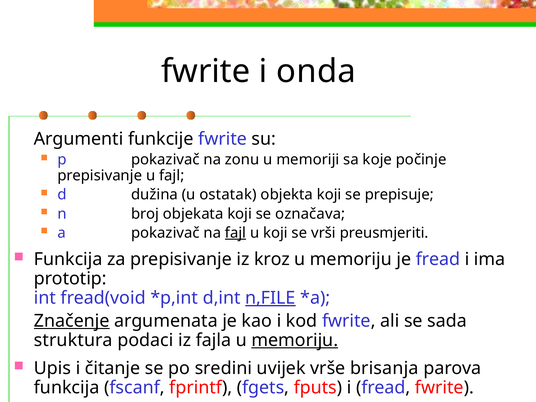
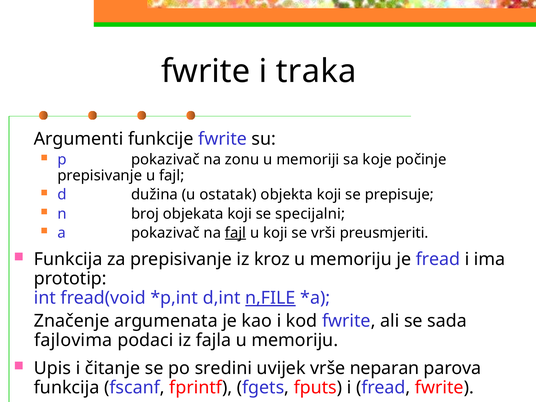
onda: onda -> traka
označava: označava -> specijalni
Značenje underline: present -> none
struktura: struktura -> fajlovima
memoriju at (295, 340) underline: present -> none
brisanja: brisanja -> neparan
